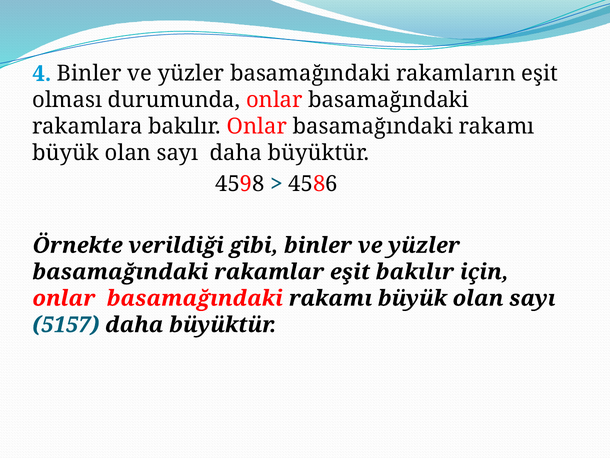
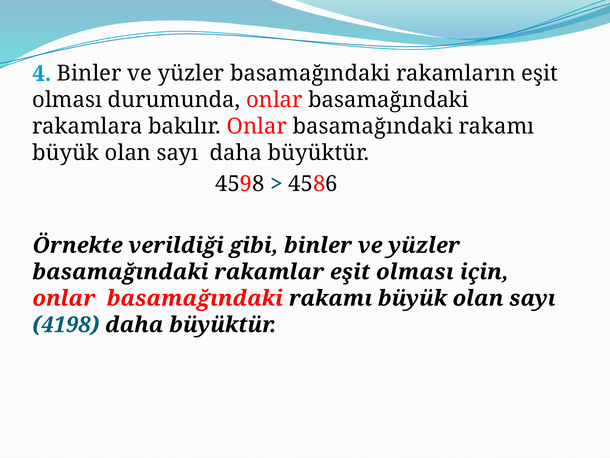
rakamlar eşit bakılır: bakılır -> olması
5157: 5157 -> 4198
